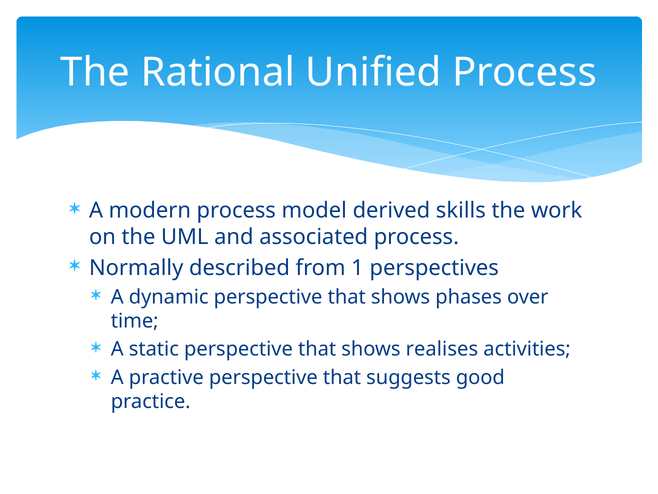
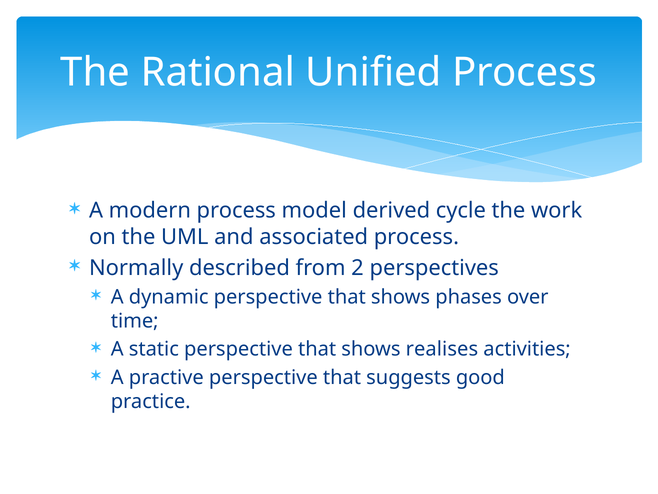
skills: skills -> cycle
1: 1 -> 2
